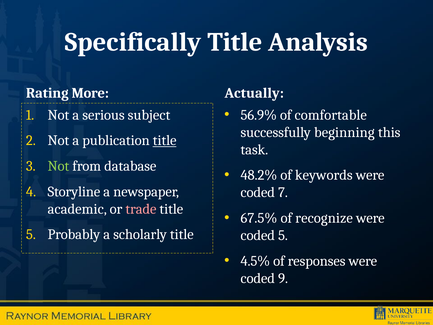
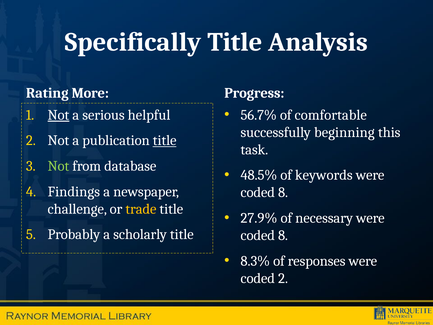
Actually: Actually -> Progress
56.9%: 56.9% -> 56.7%
Not at (58, 115) underline: none -> present
subject: subject -> helpful
48.2%: 48.2% -> 48.5%
Storyline: Storyline -> Findings
7 at (283, 192): 7 -> 8
academic: academic -> challenge
trade colour: pink -> yellow
67.5%: 67.5% -> 27.9%
recognize: recognize -> necessary
5 at (283, 235): 5 -> 8
4.5%: 4.5% -> 8.3%
coded 9: 9 -> 2
